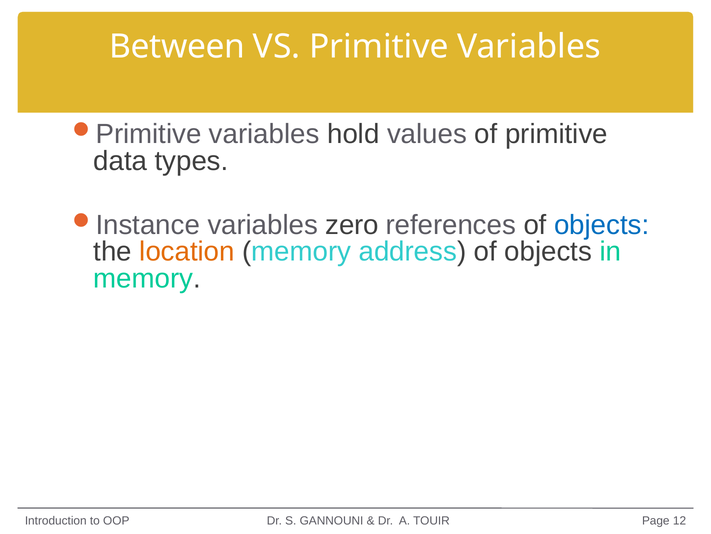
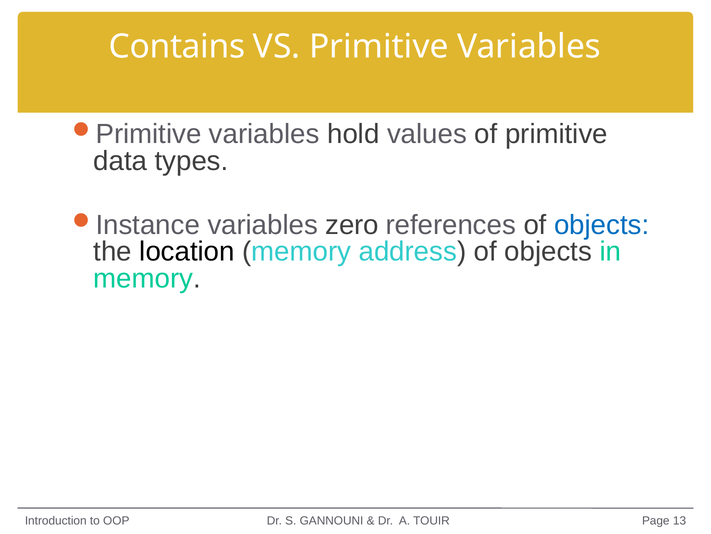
Between: Between -> Contains
location colour: orange -> black
12: 12 -> 13
